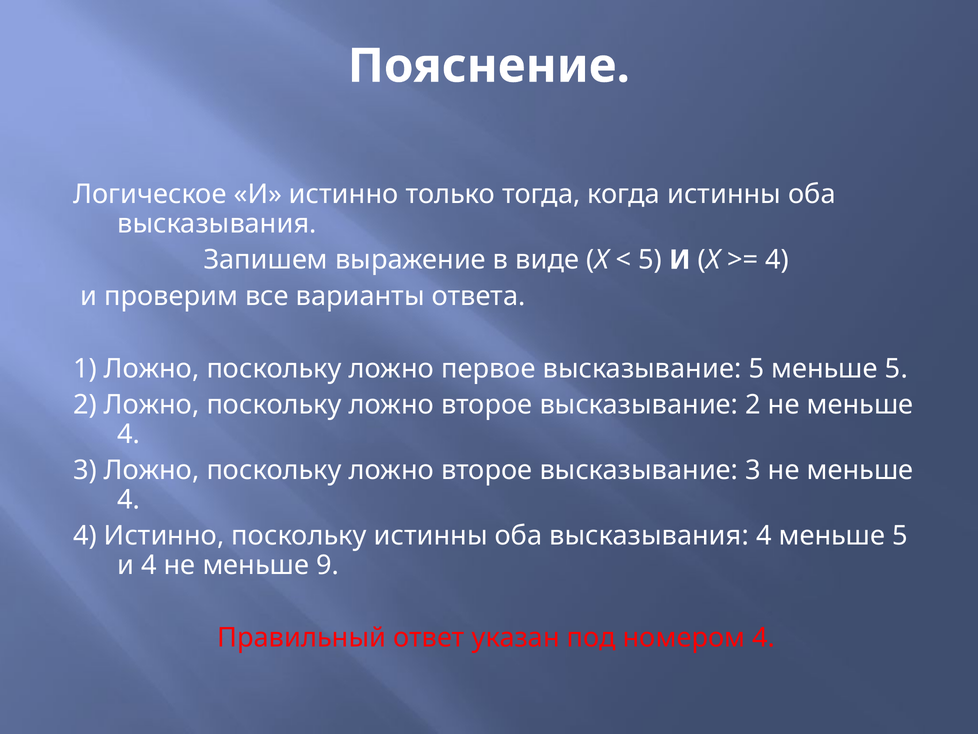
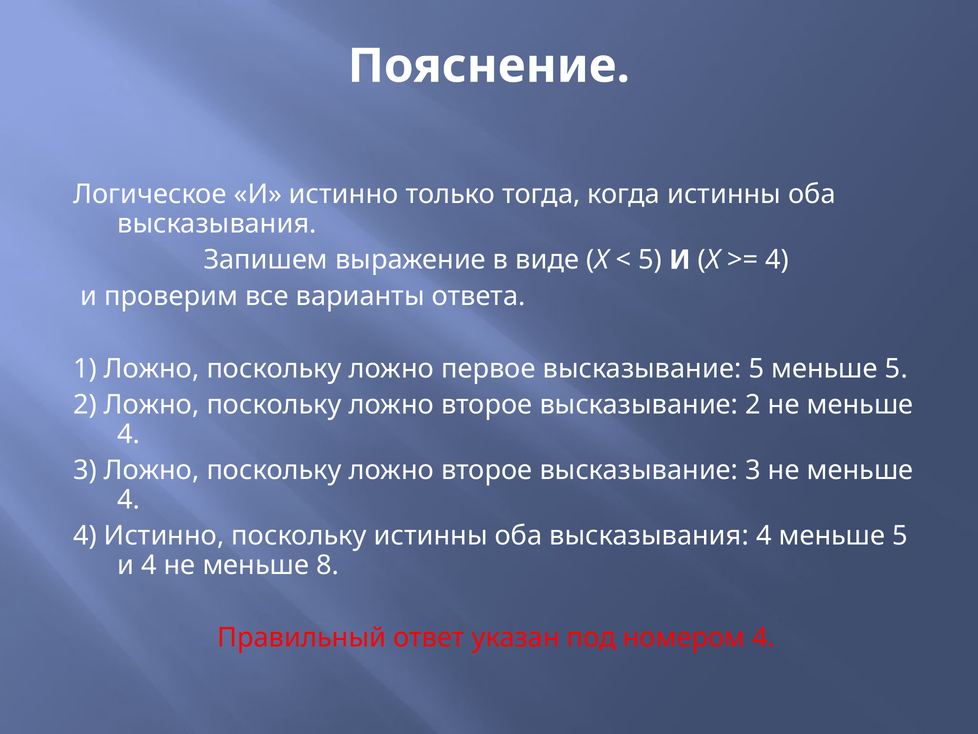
9: 9 -> 8
